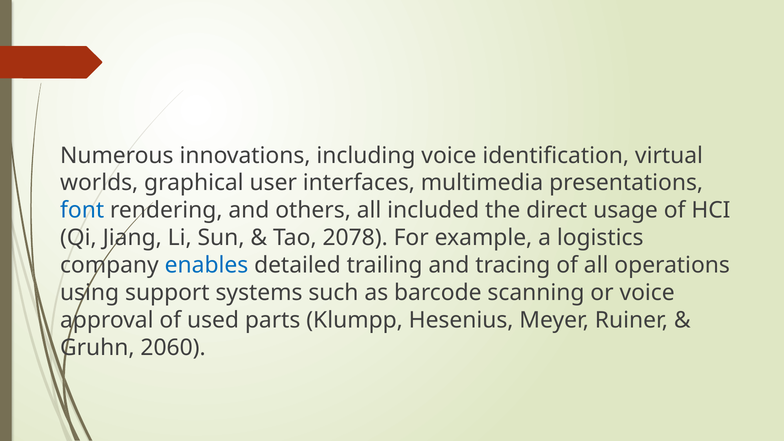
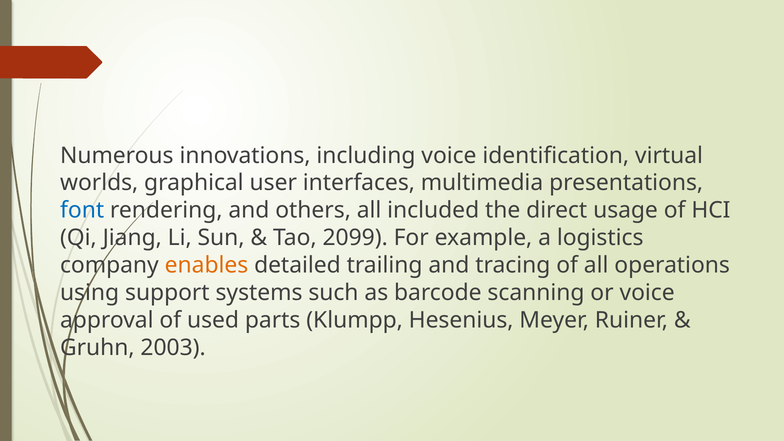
2078: 2078 -> 2099
enables colour: blue -> orange
2060: 2060 -> 2003
